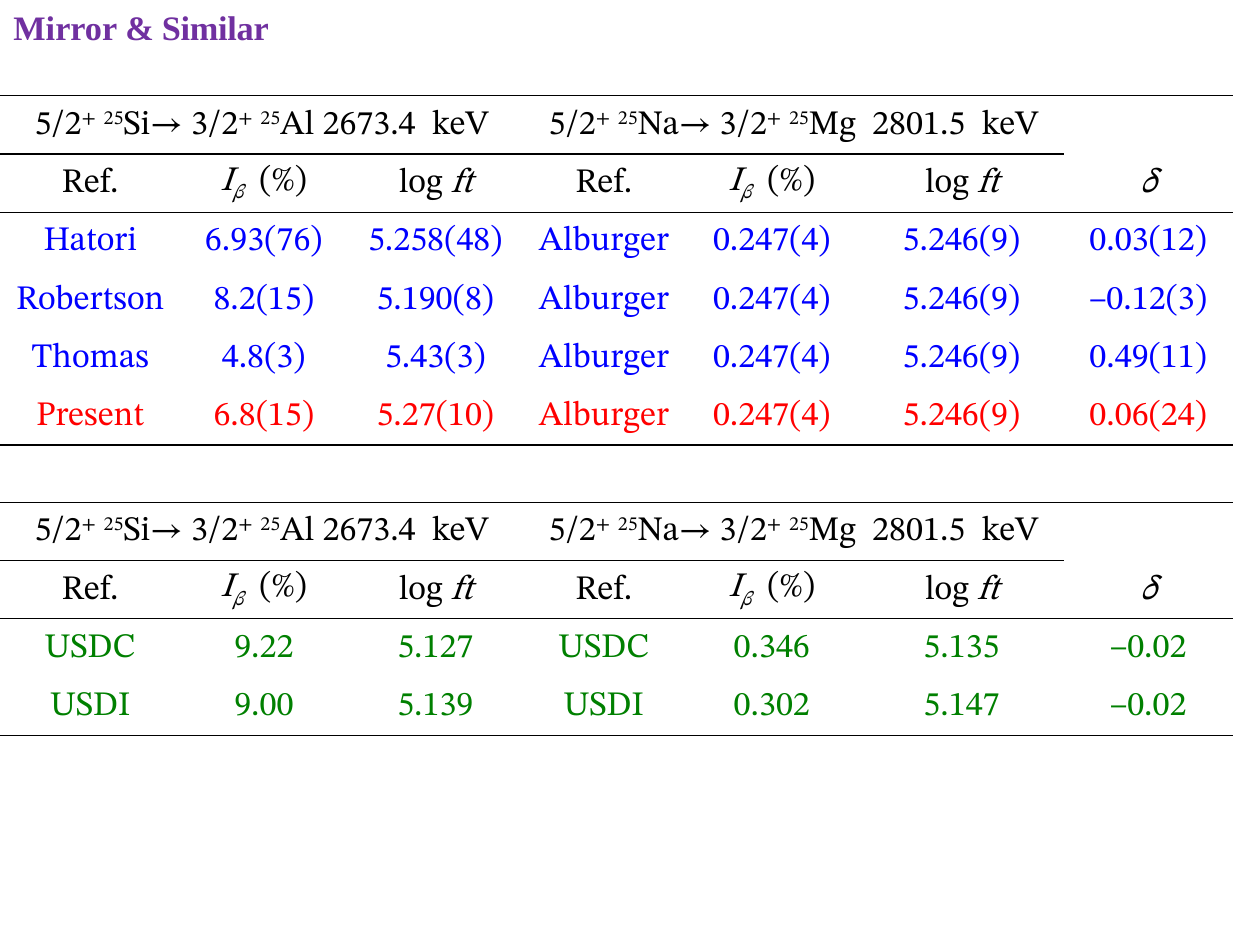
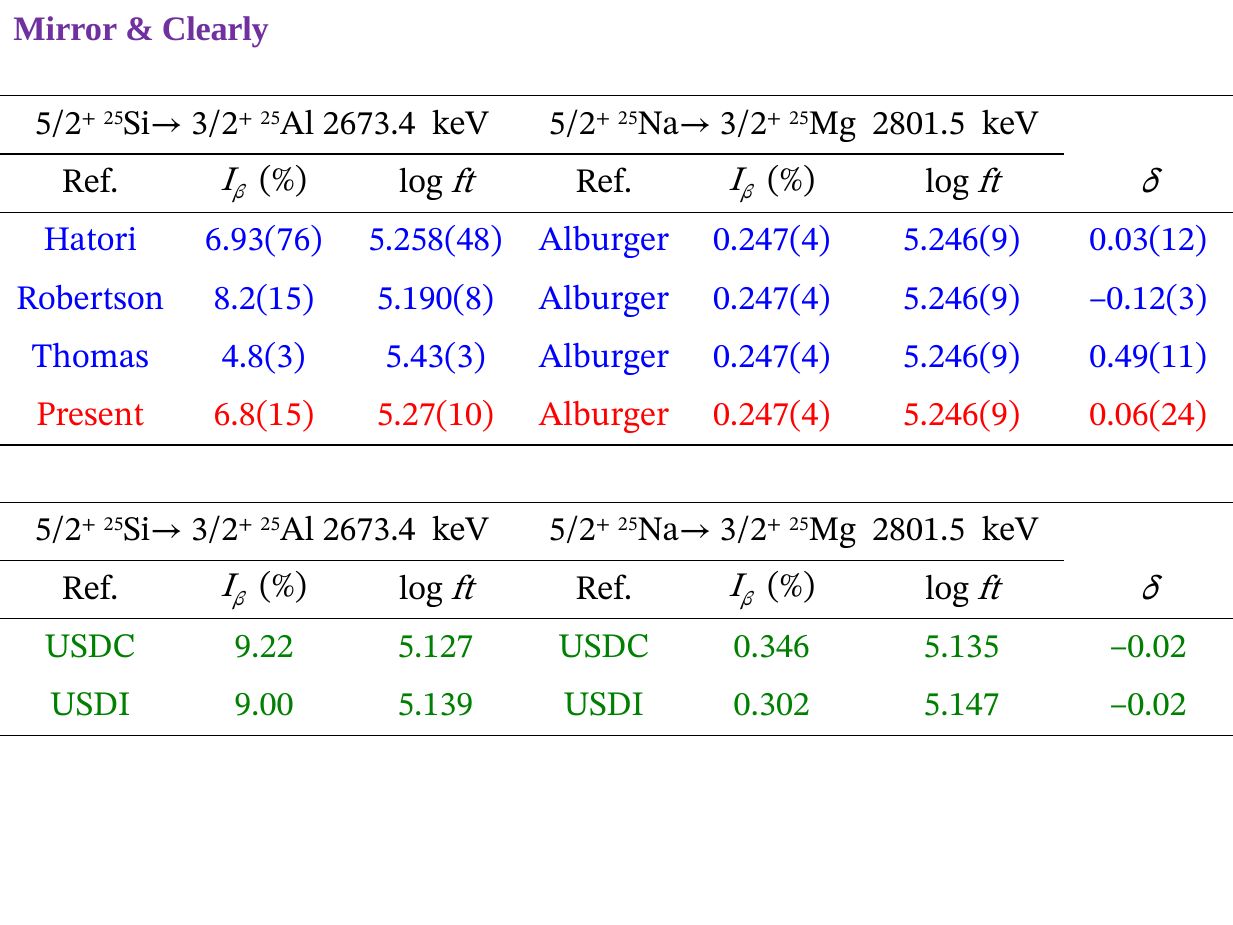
Similar: Similar -> Clearly
